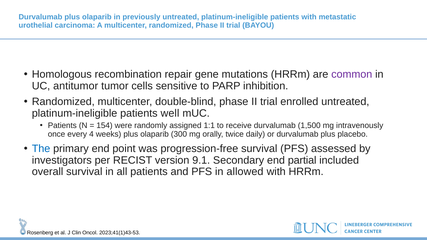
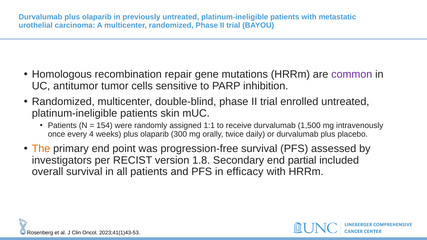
well: well -> skin
The colour: blue -> orange
9.1: 9.1 -> 1.8
allowed: allowed -> efficacy
